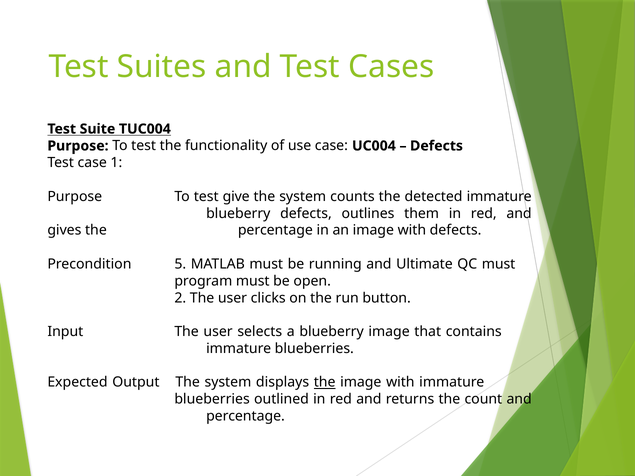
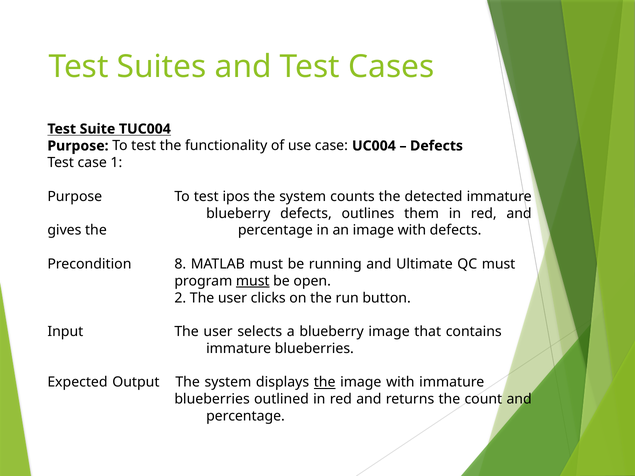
give: give -> ipos
5: 5 -> 8
must at (253, 281) underline: none -> present
